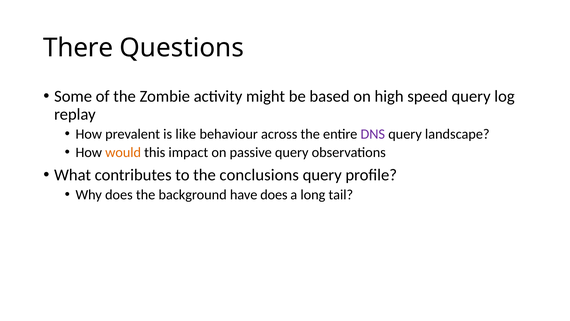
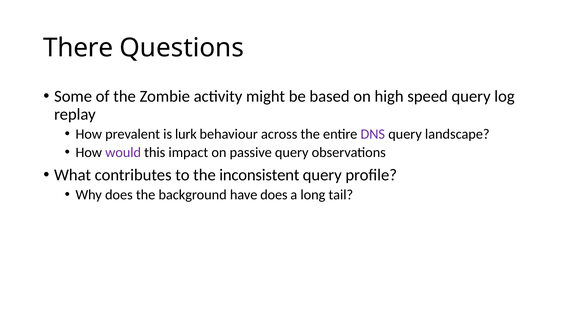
like: like -> lurk
would colour: orange -> purple
conclusions: conclusions -> inconsistent
